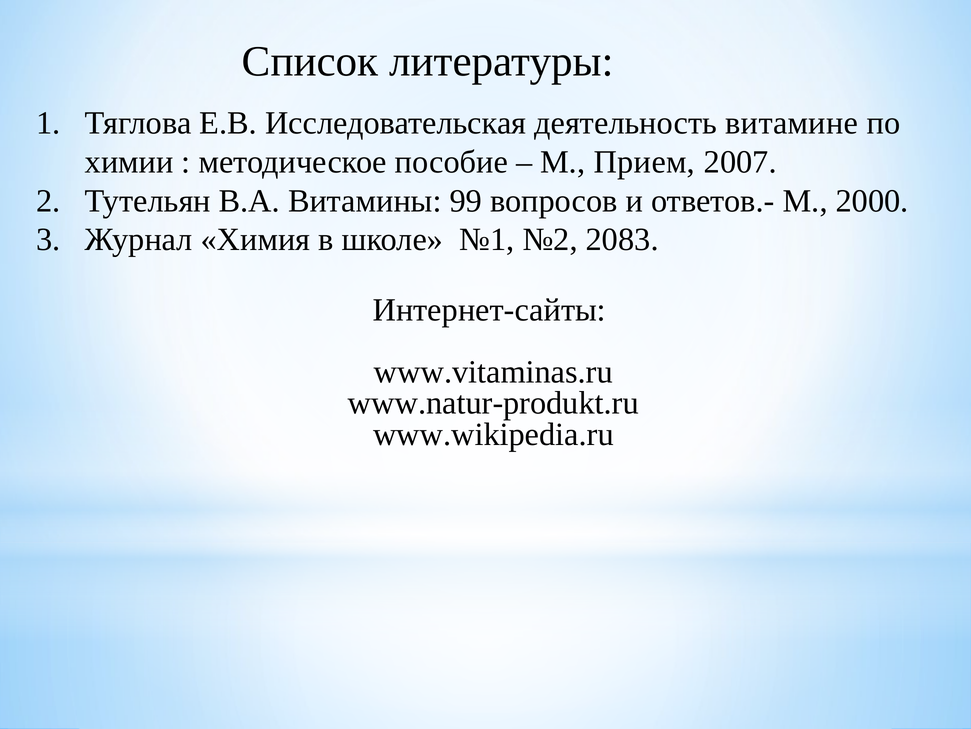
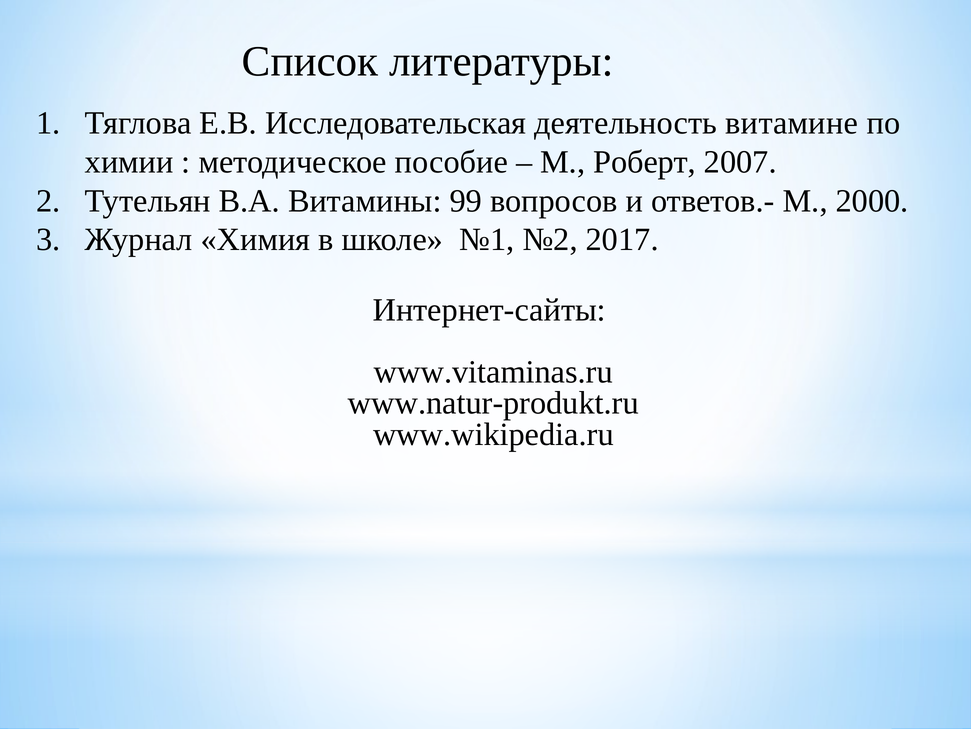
Прием: Прием -> Роберт
2083: 2083 -> 2017
